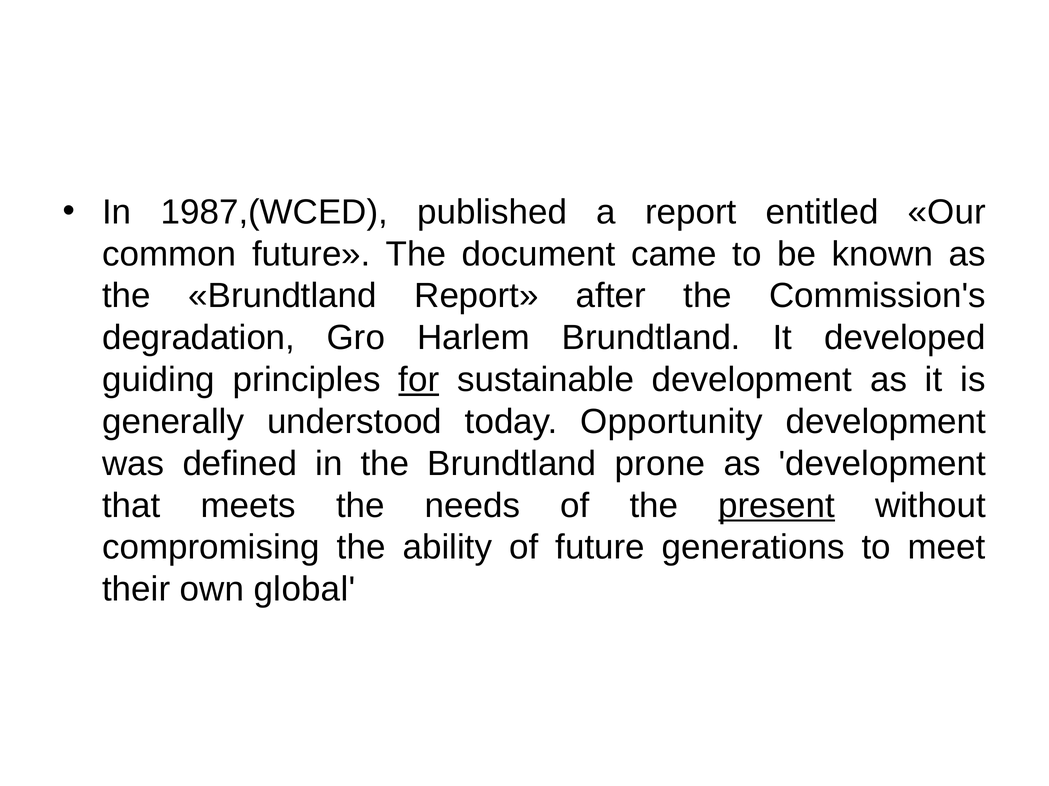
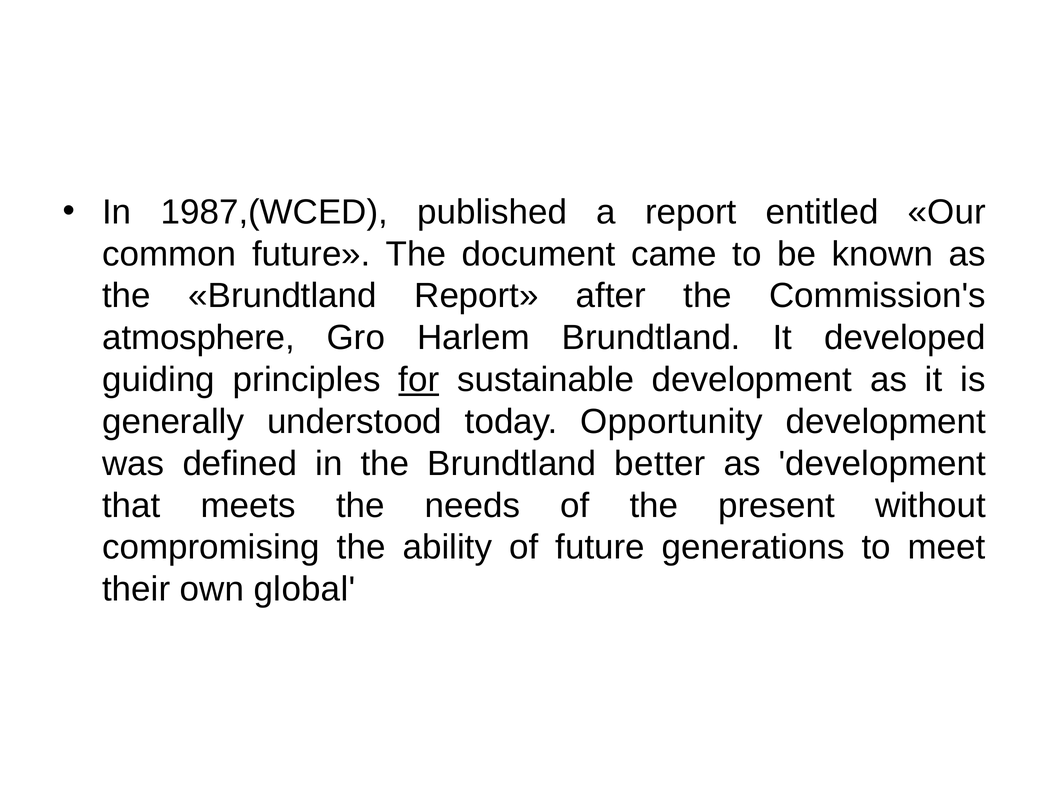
degradation: degradation -> atmosphere
prone: prone -> better
present underline: present -> none
